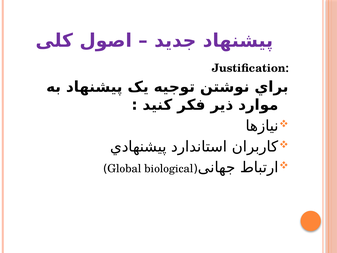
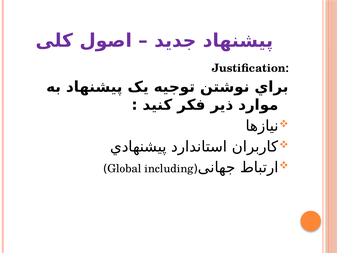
biological: biological -> including
